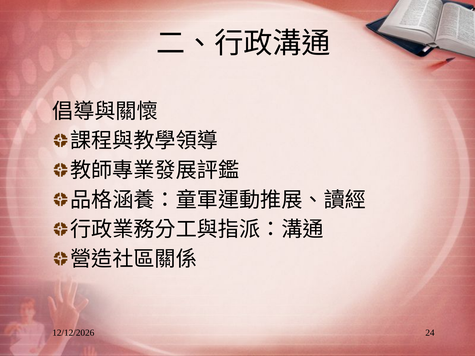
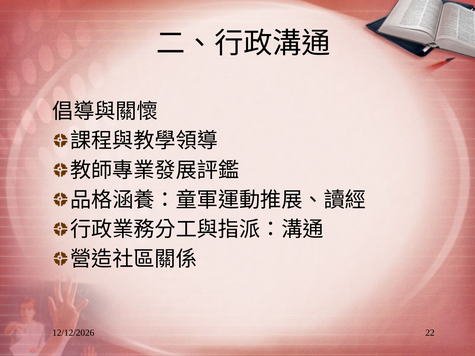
24: 24 -> 22
